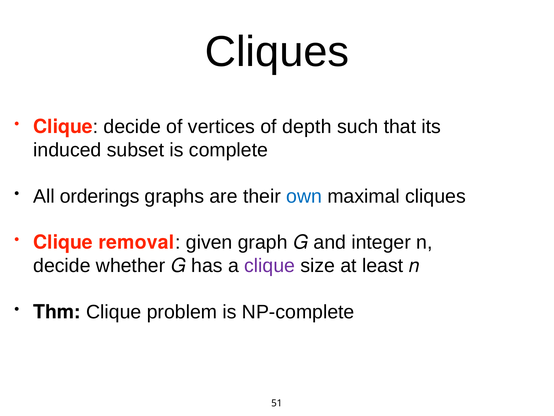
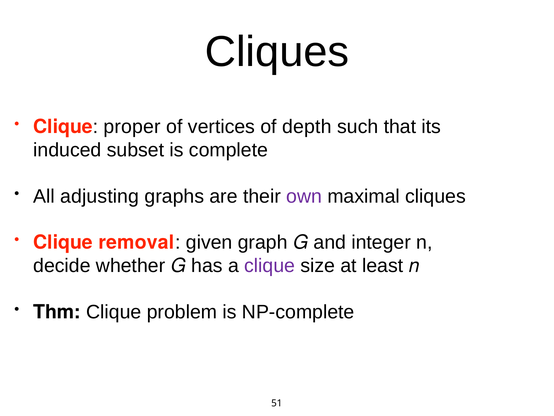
decide at (132, 127): decide -> proper
orderings: orderings -> adjusting
own colour: blue -> purple
